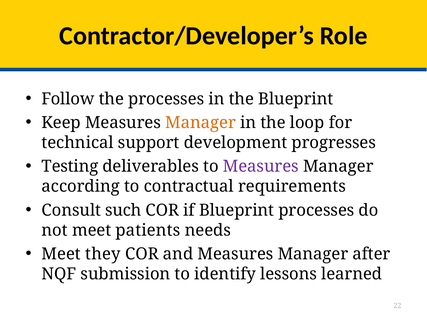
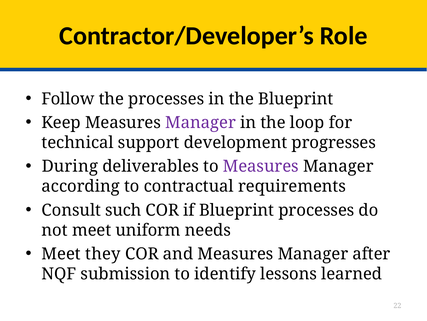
Manager at (201, 122) colour: orange -> purple
Testing: Testing -> During
patients: patients -> uniform
